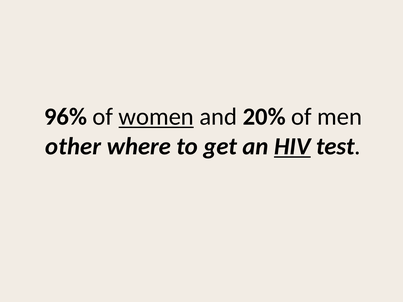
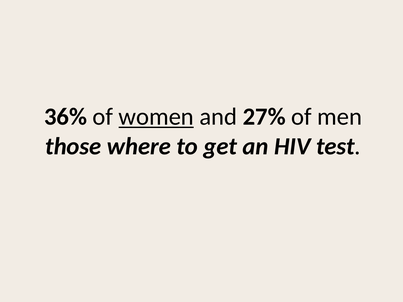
96%: 96% -> 36%
20%: 20% -> 27%
other: other -> those
HIV underline: present -> none
